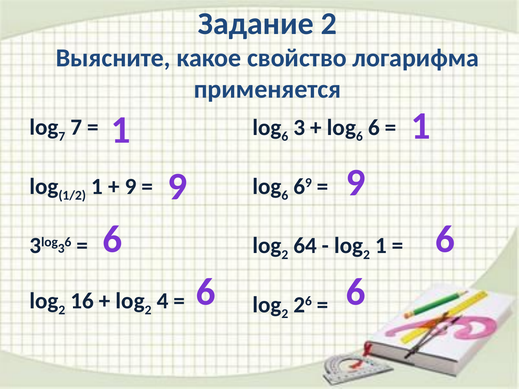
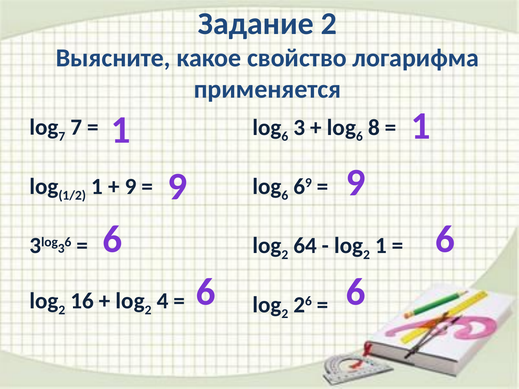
6 at (374, 127): 6 -> 8
